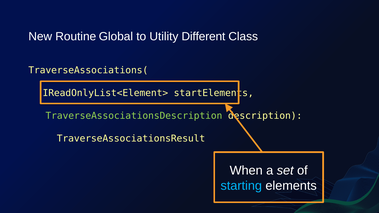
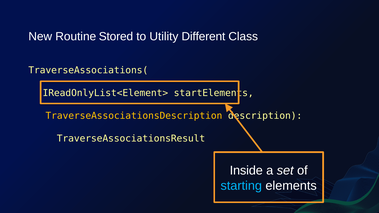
Global: Global -> Stored
TraverseAssociationsDescription colour: light green -> yellow
When: When -> Inside
